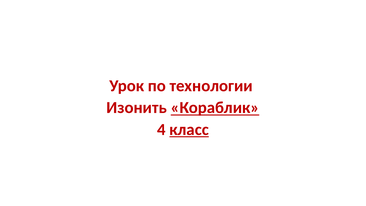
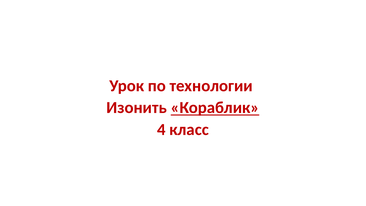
класс underline: present -> none
